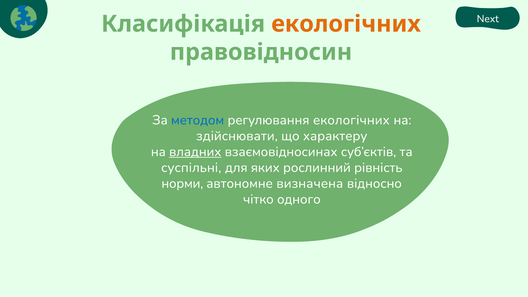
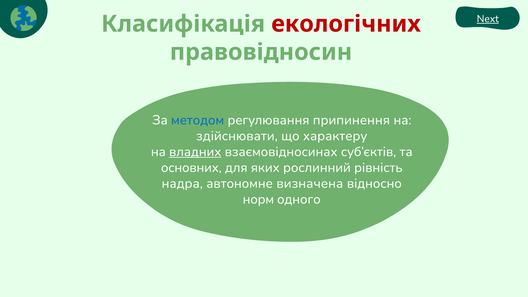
Next underline: none -> present
екологічних at (346, 24) colour: orange -> red
регулювання екологічних: екологічних -> припинення
суспільні: суспільні -> основних
норми: норми -> надра
чітко: чітко -> норм
